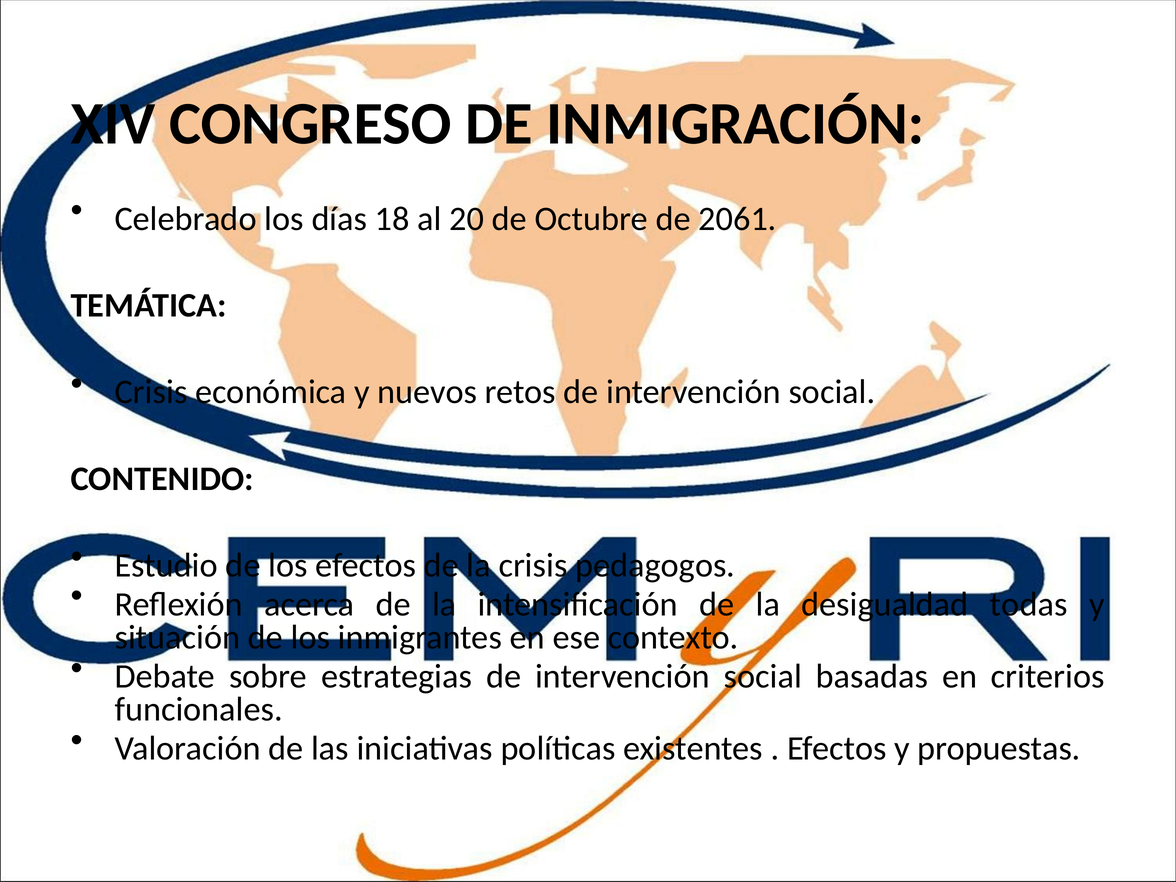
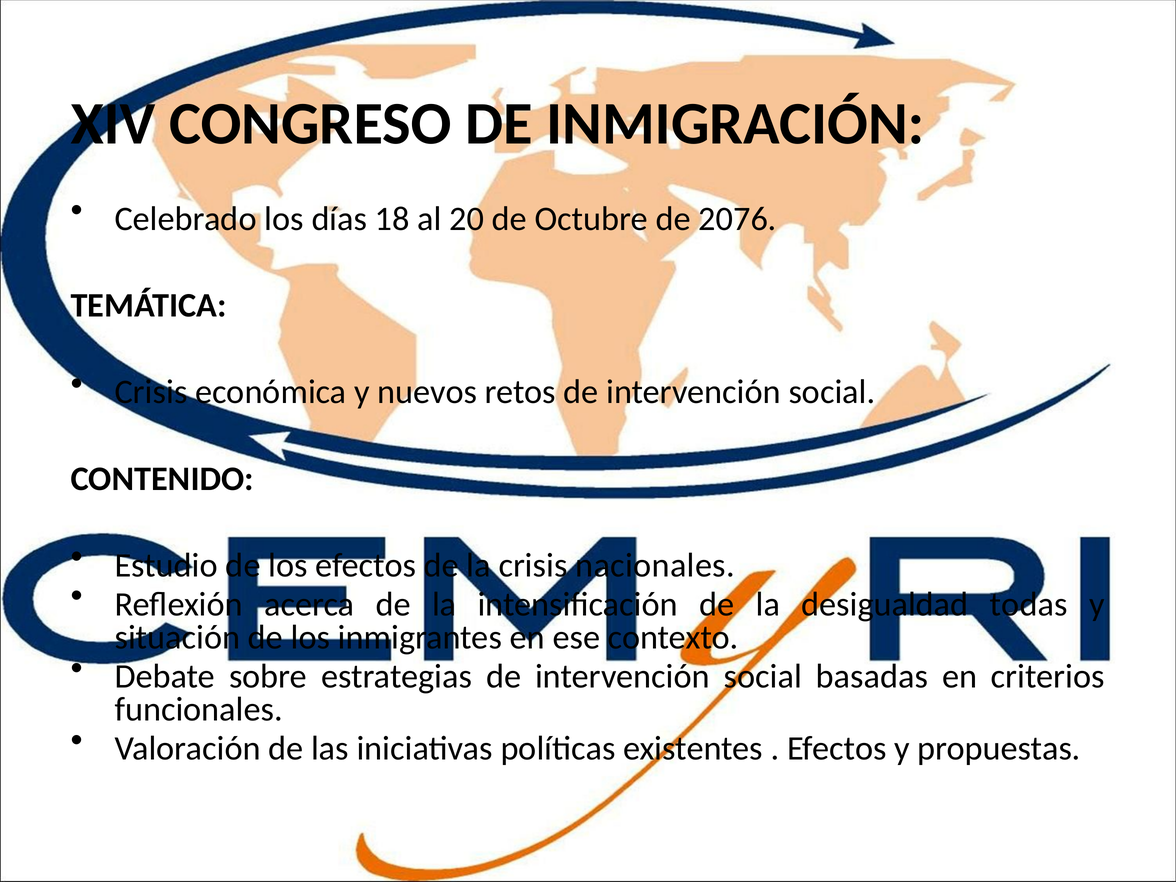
2061: 2061 -> 2076
pedagogos: pedagogos -> nacionales
